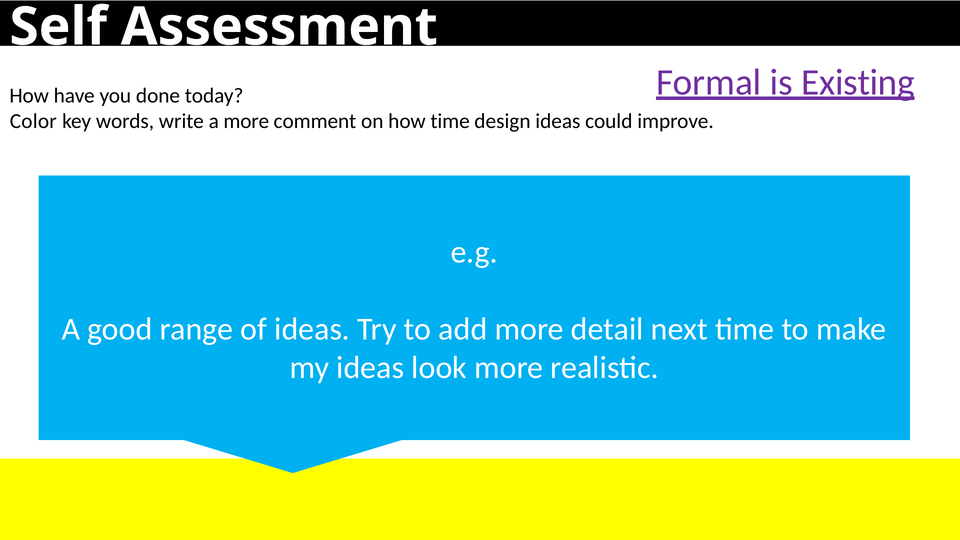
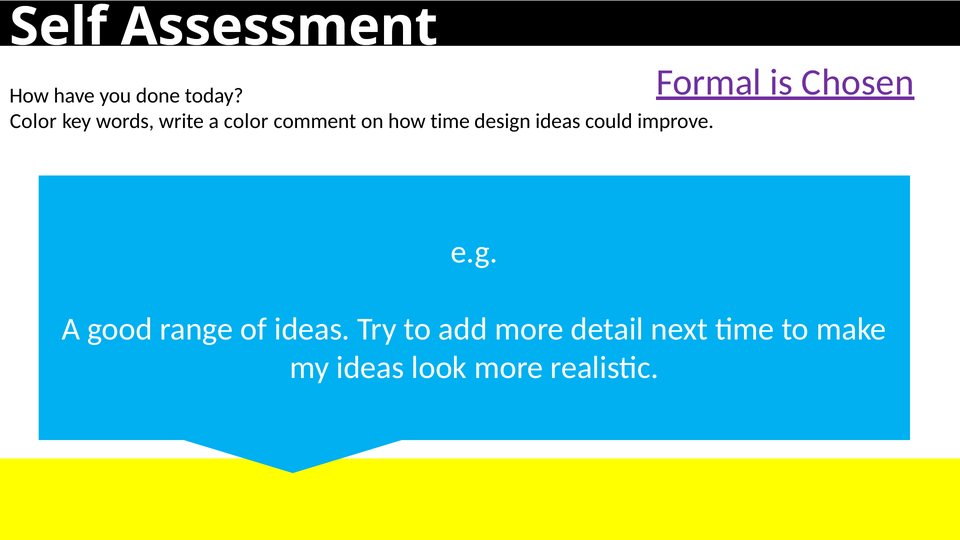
Existing: Existing -> Chosen
a more: more -> color
